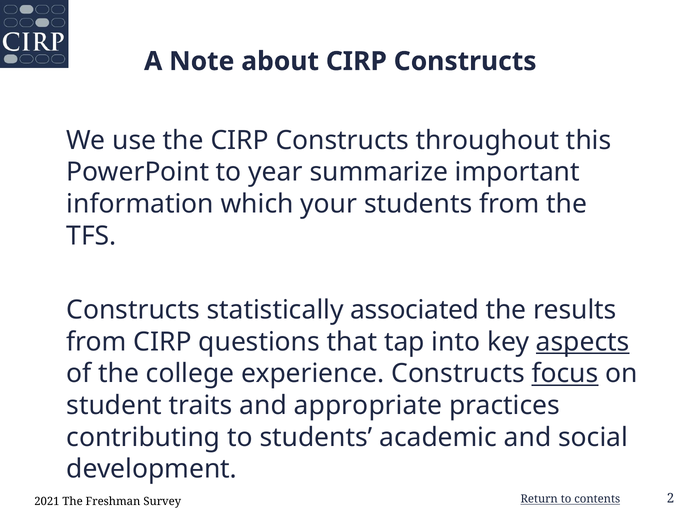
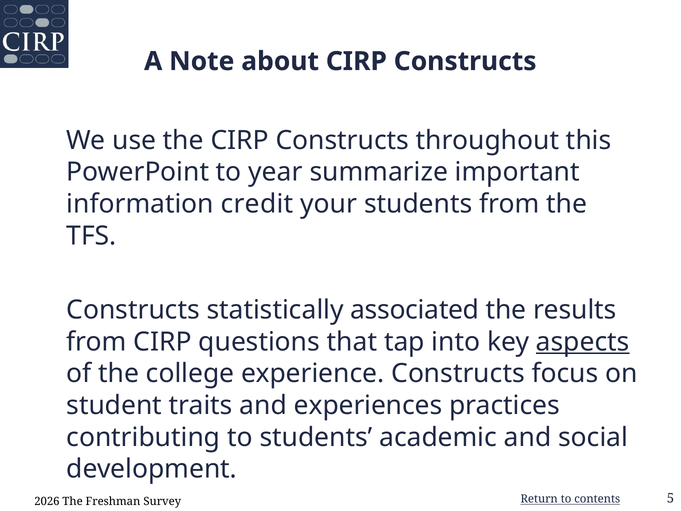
which: which -> credit
focus underline: present -> none
appropriate: appropriate -> experiences
2021: 2021 -> 2026
2: 2 -> 5
